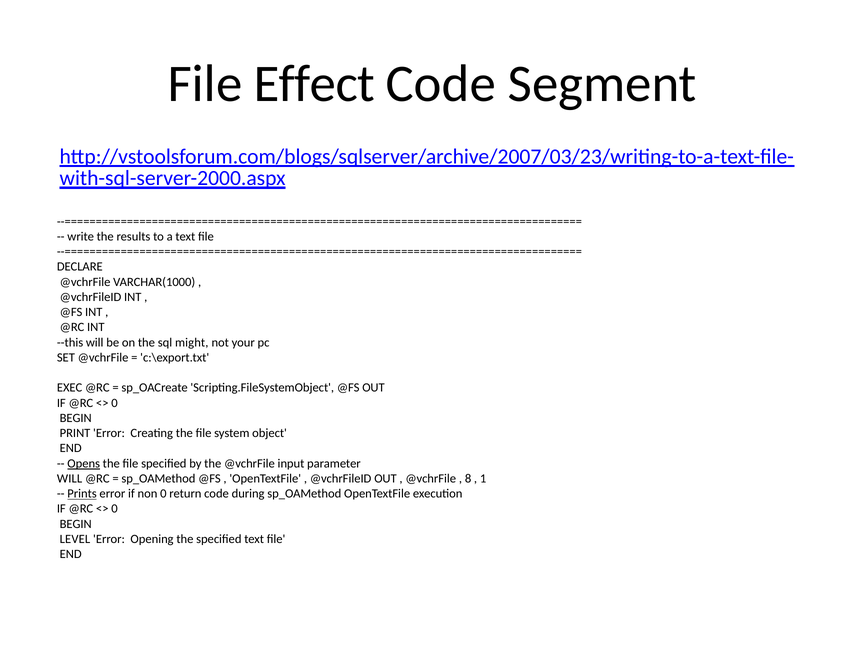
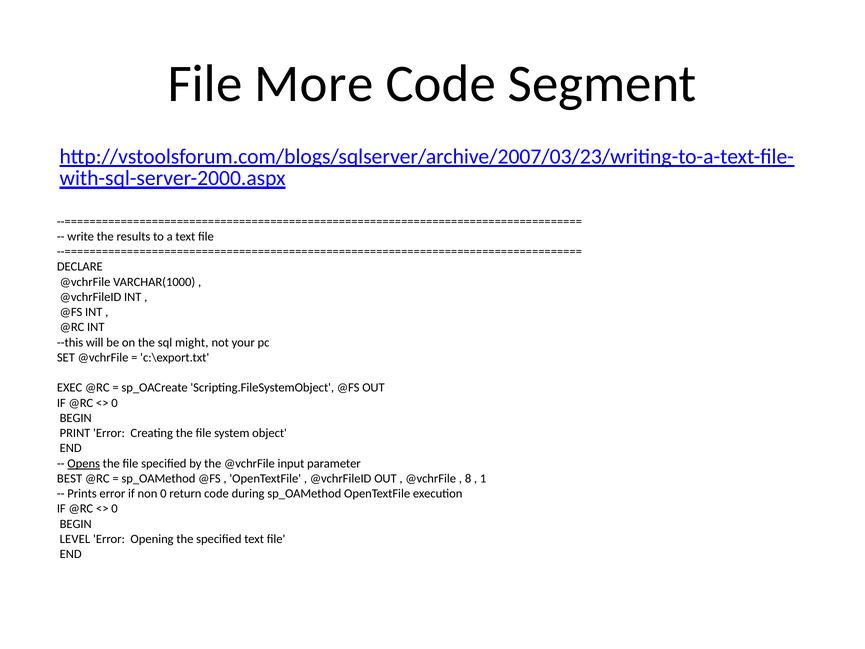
Effect: Effect -> More
WILL at (70, 478): WILL -> BEST
Prints underline: present -> none
